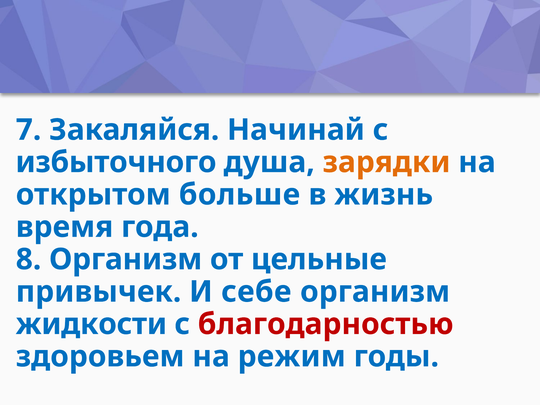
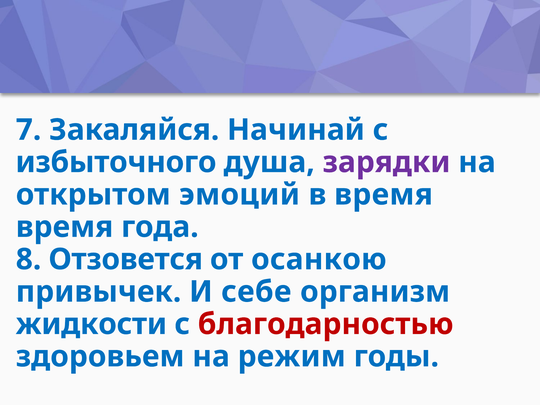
зарядки colour: orange -> purple
больше: больше -> эмоций
в жизнь: жизнь -> время
8 Организм: Организм -> Отзовется
цельные: цельные -> осанкою
